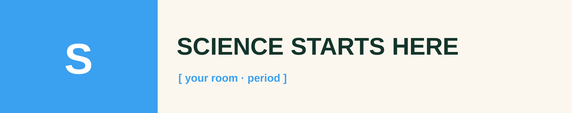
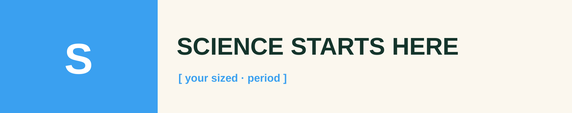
room: room -> sized
